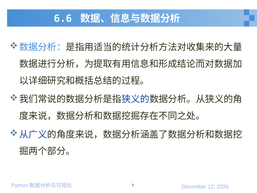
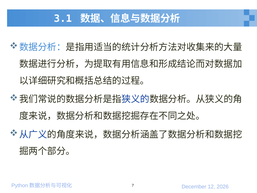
6.6: 6.6 -> 3.1
